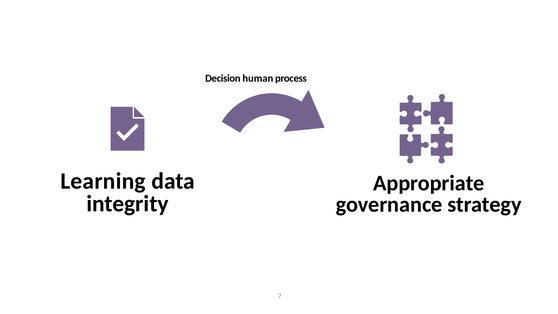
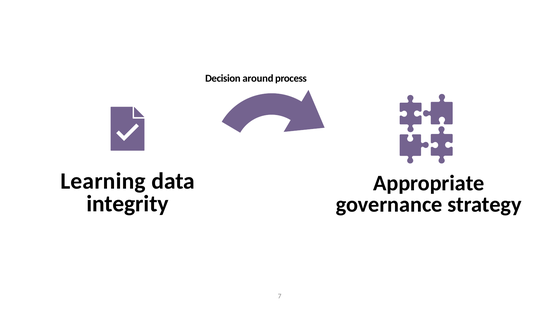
human: human -> around
